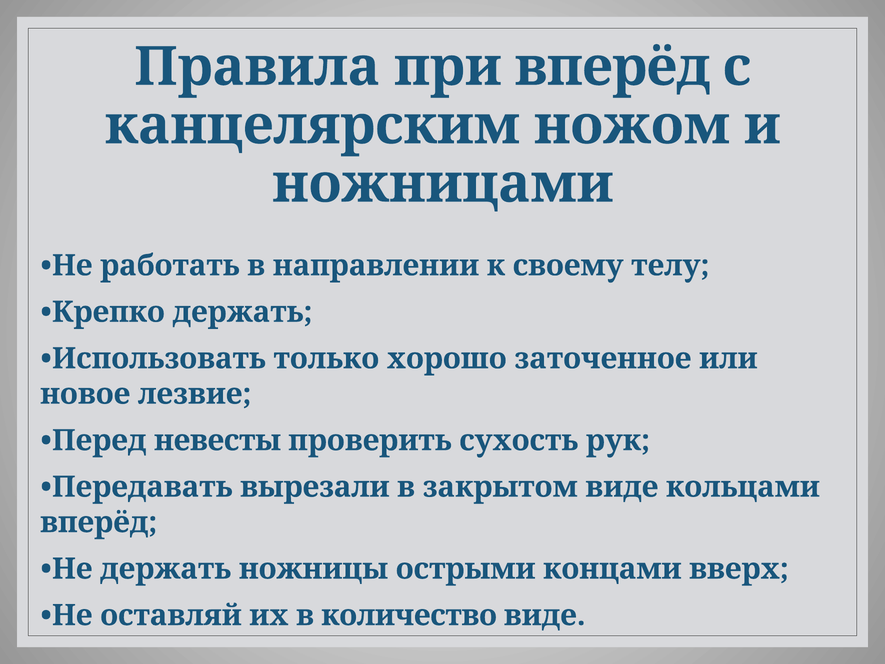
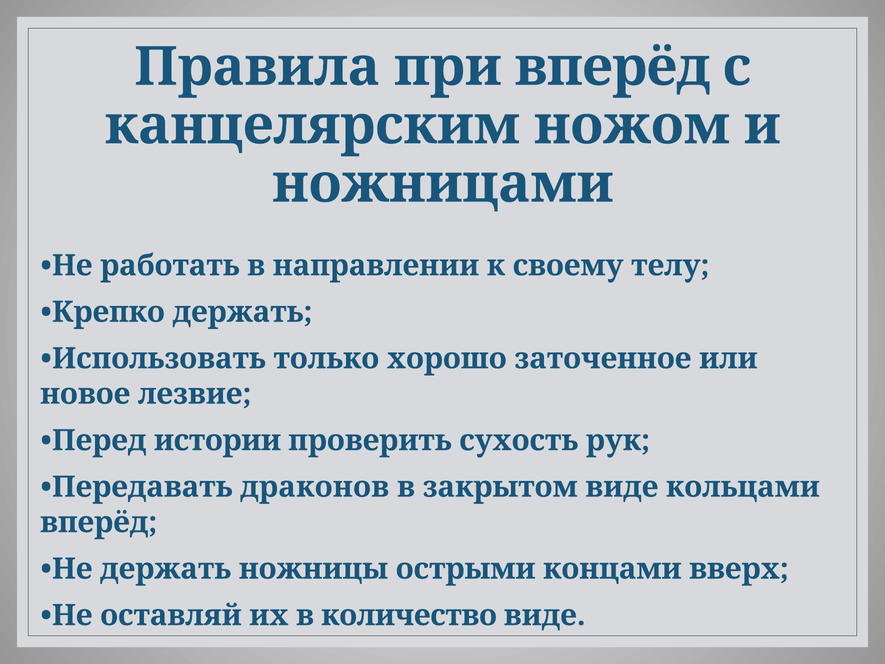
невесты: невесты -> истории
вырезали: вырезали -> драконов
